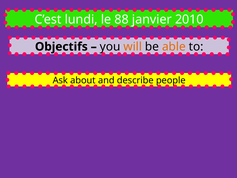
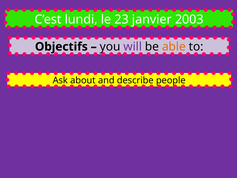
88: 88 -> 23
2010: 2010 -> 2003
will colour: orange -> purple
